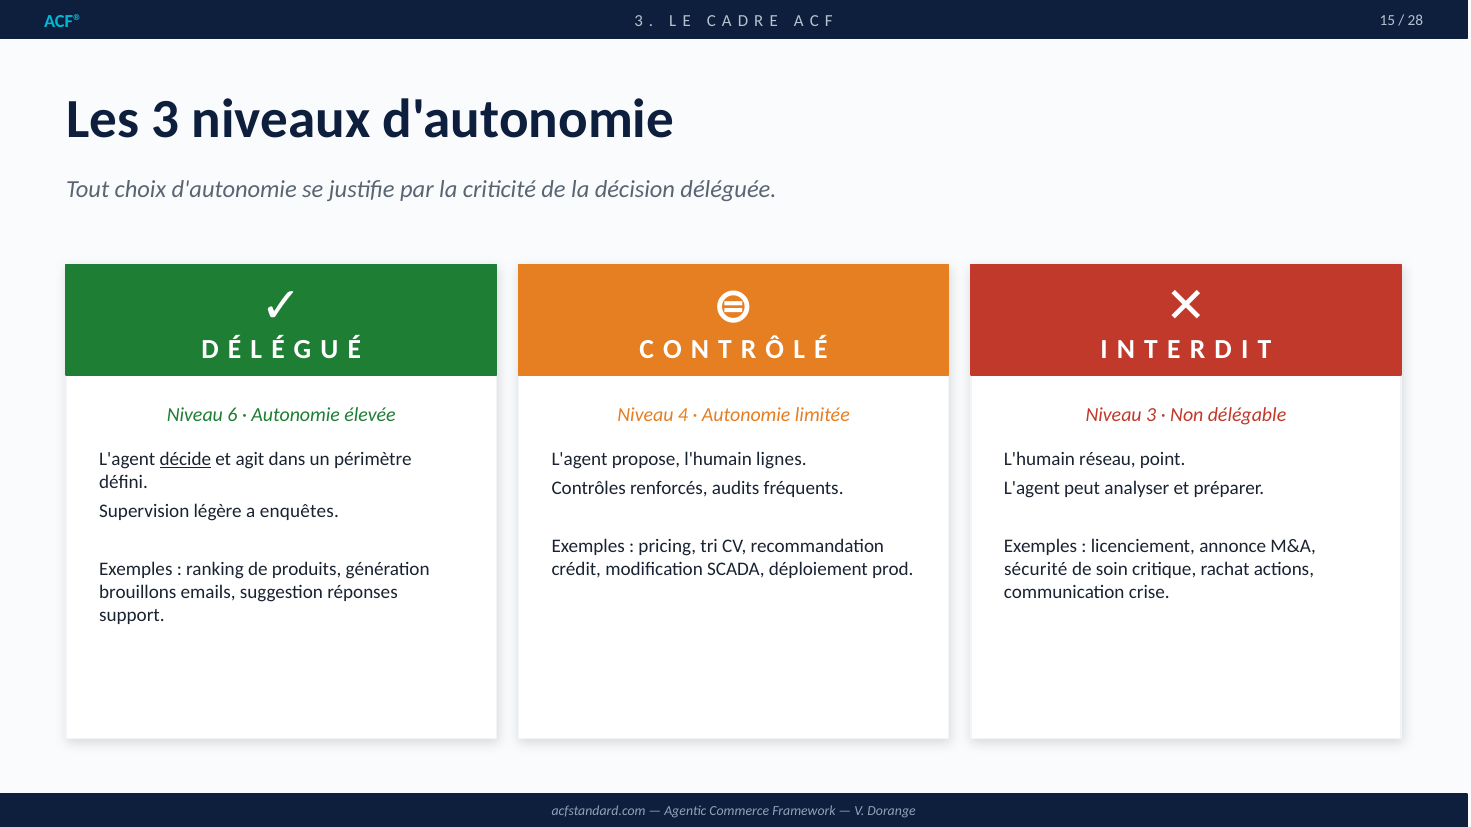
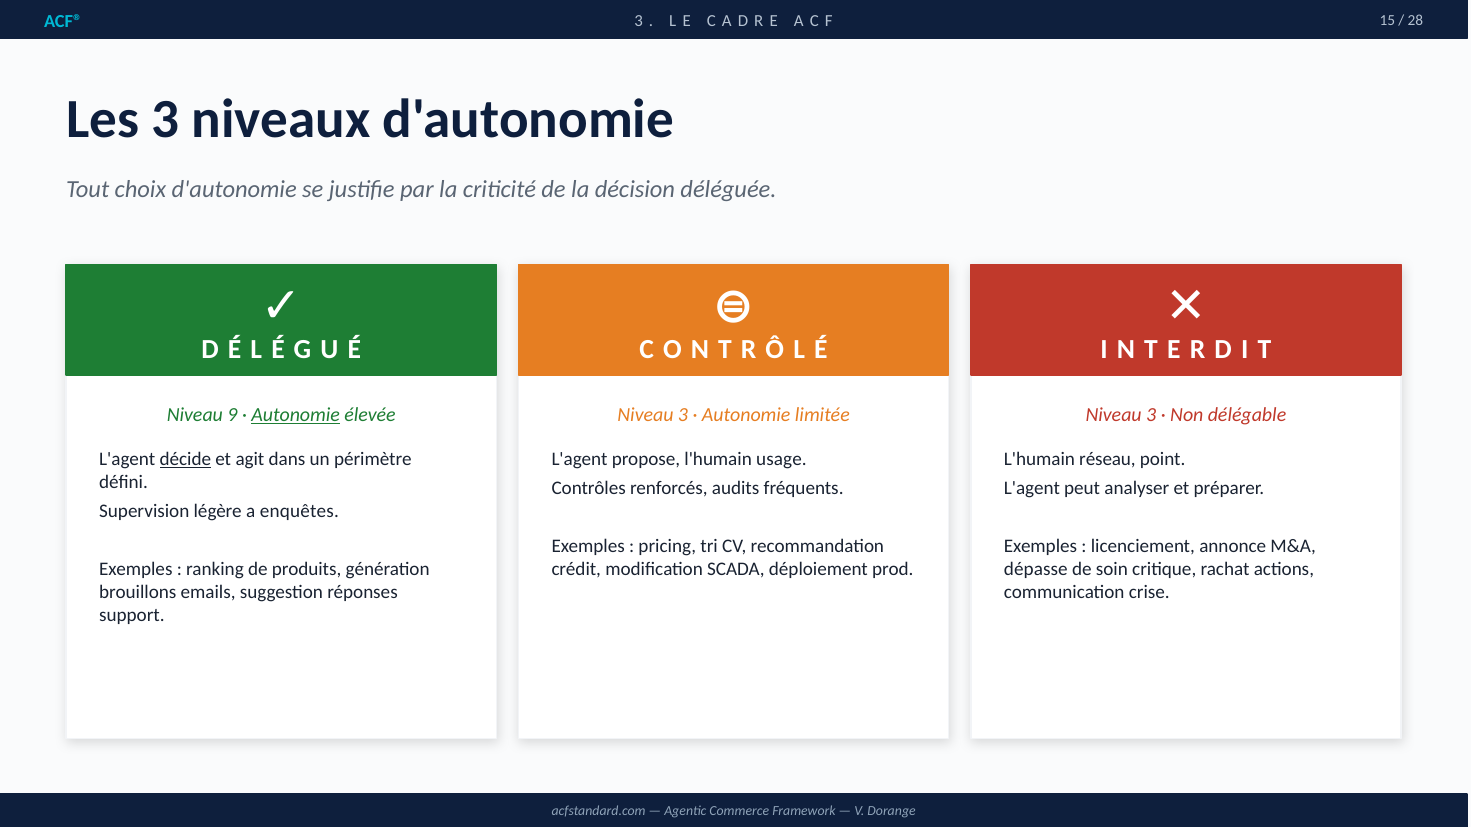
6: 6 -> 9
Autonomie at (296, 415) underline: none -> present
4 at (683, 415): 4 -> 3
lignes: lignes -> usage
sécurité: sécurité -> dépasse
